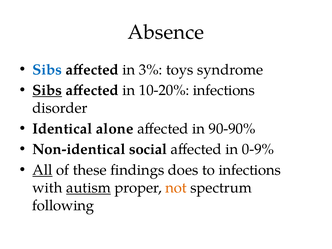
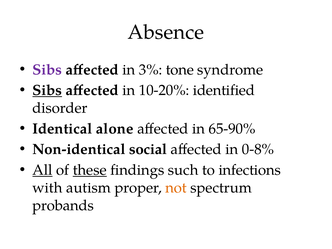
Sibs at (47, 70) colour: blue -> purple
toys: toys -> tone
10-20% infections: infections -> identified
90-90%: 90-90% -> 65-90%
0-9%: 0-9% -> 0-8%
these underline: none -> present
does: does -> such
autism underline: present -> none
following: following -> probands
